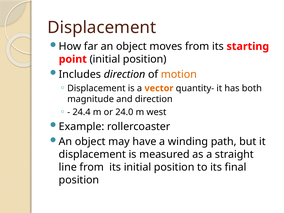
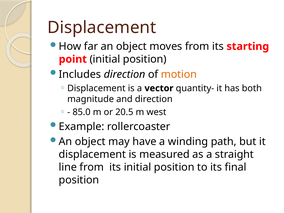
vector colour: orange -> black
24.4: 24.4 -> 85.0
24.0: 24.0 -> 20.5
